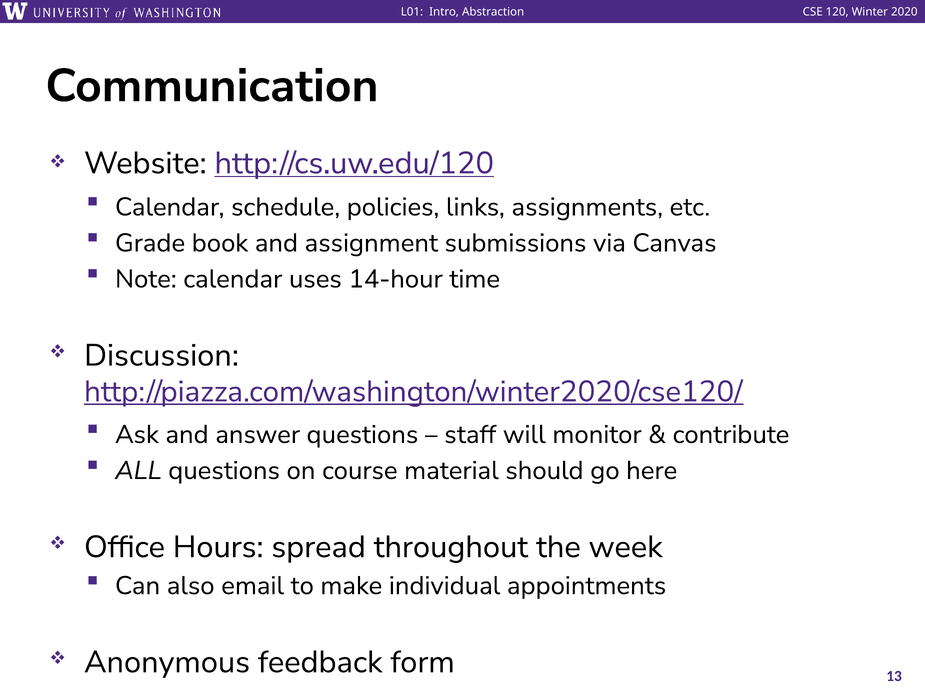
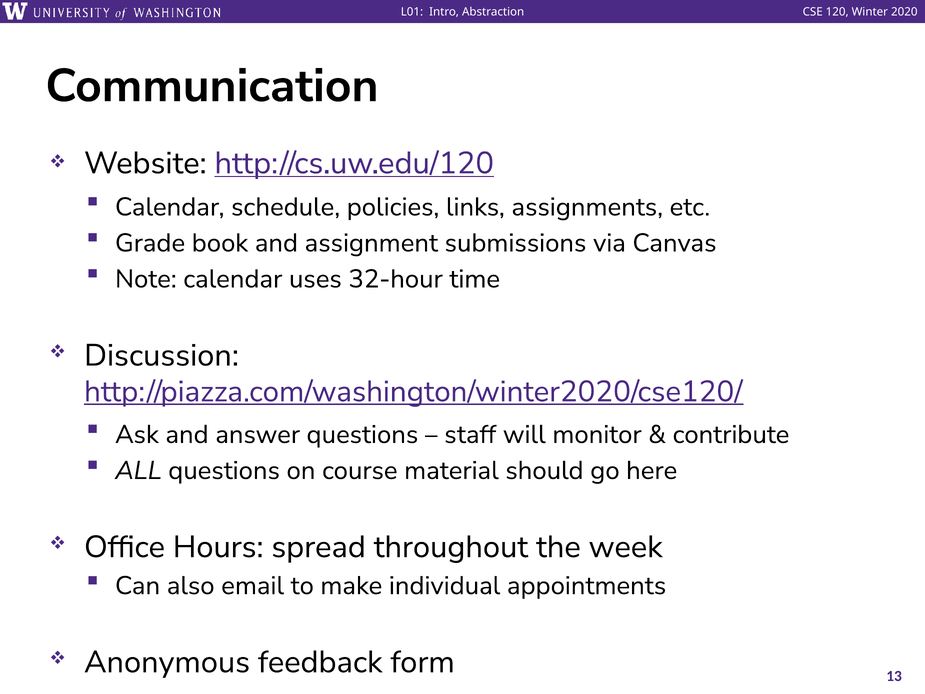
14-hour: 14-hour -> 32-hour
